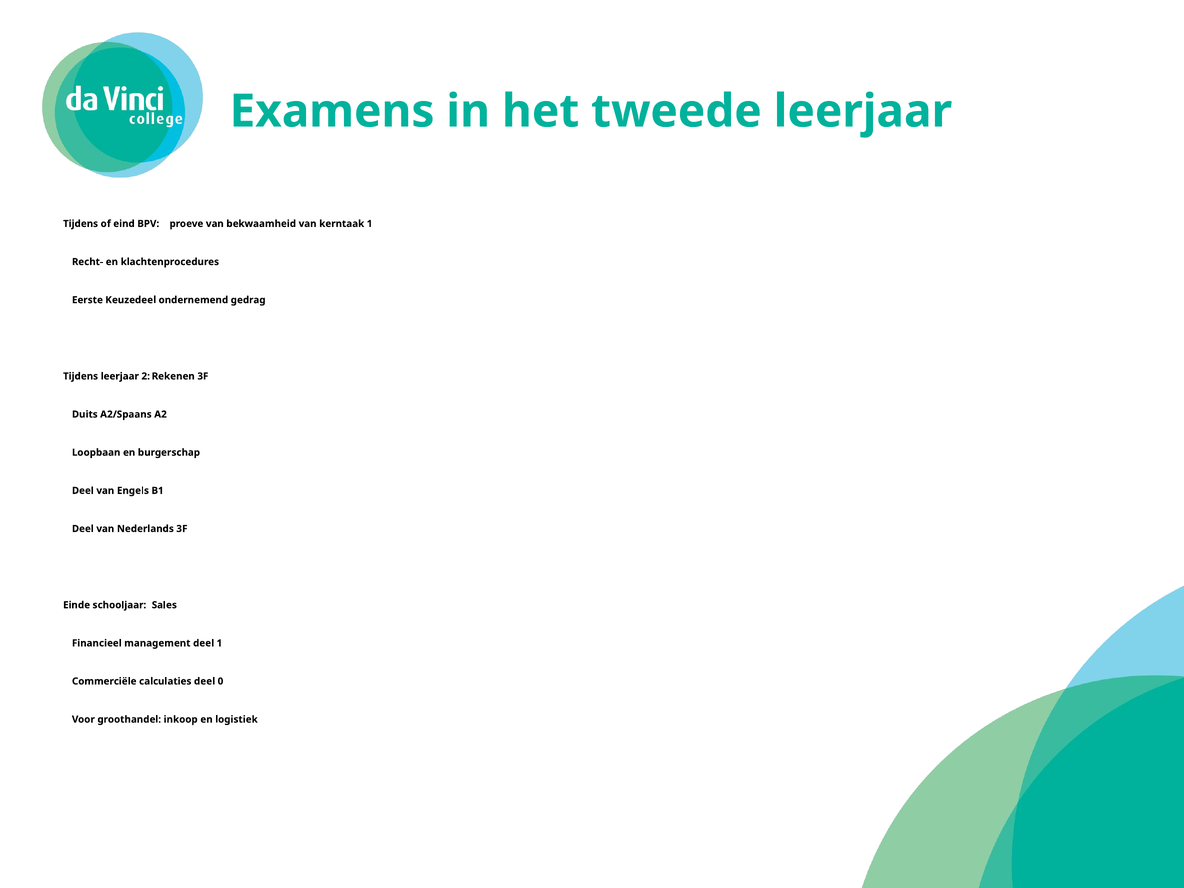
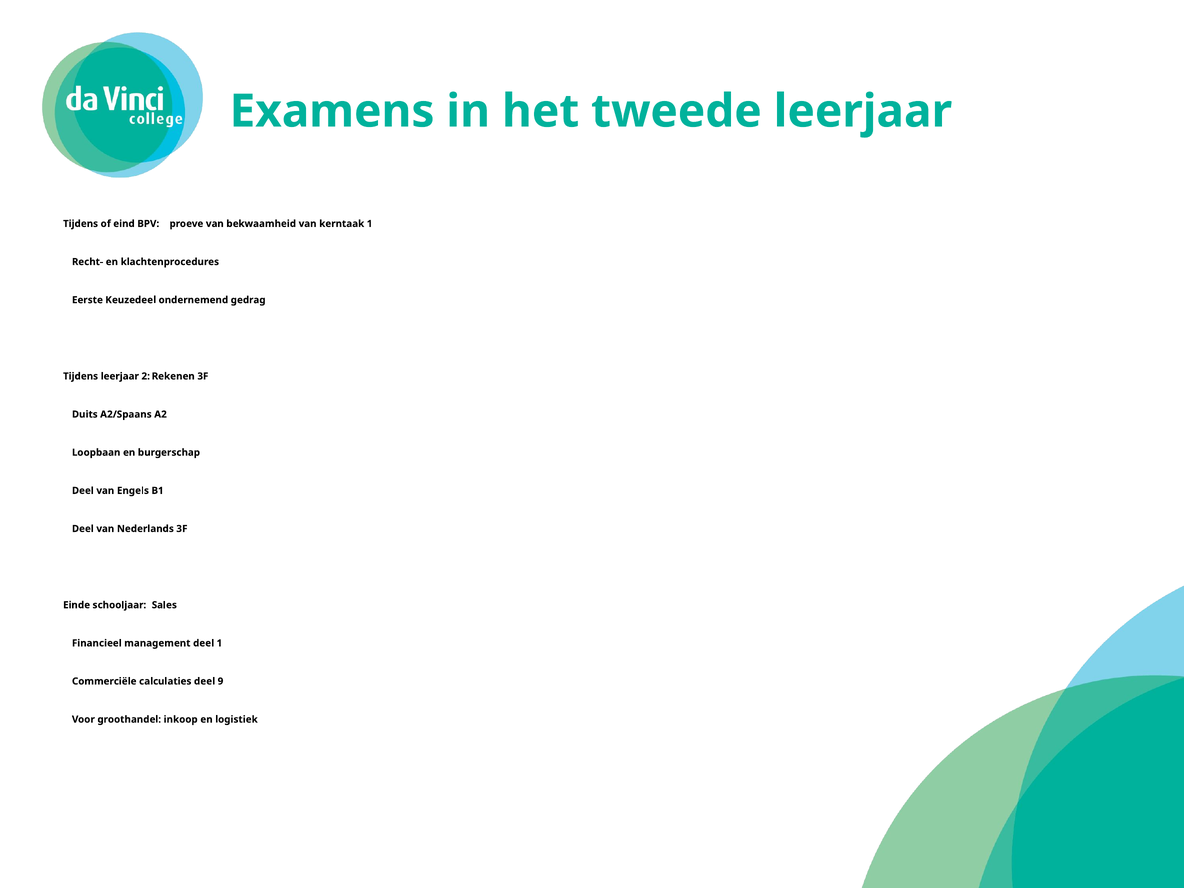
0: 0 -> 9
